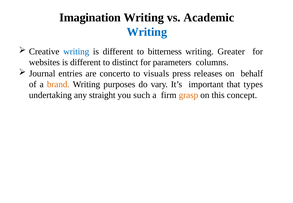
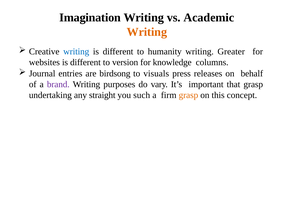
Writing at (147, 32) colour: blue -> orange
bitterness: bitterness -> humanity
distinct: distinct -> version
parameters: parameters -> knowledge
concerto: concerto -> birdsong
brand colour: orange -> purple
that types: types -> grasp
